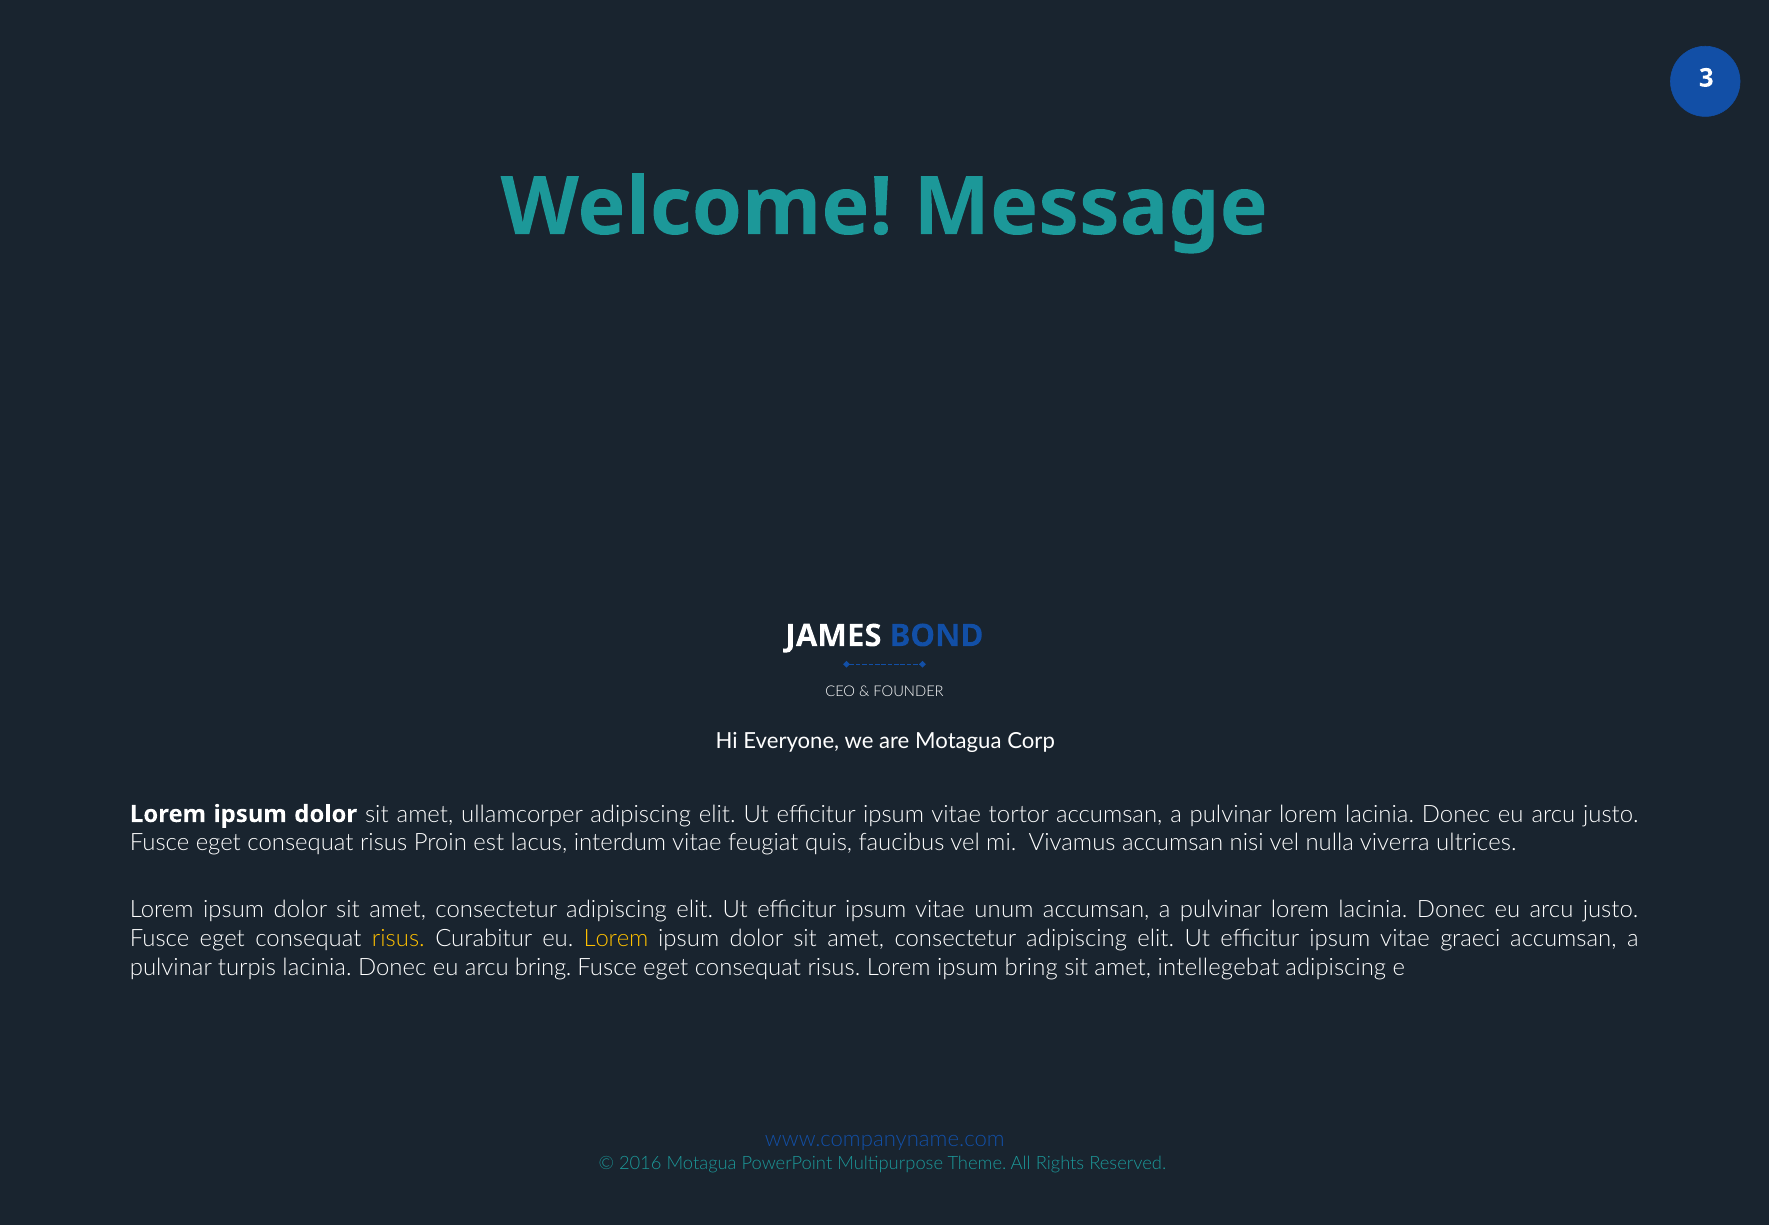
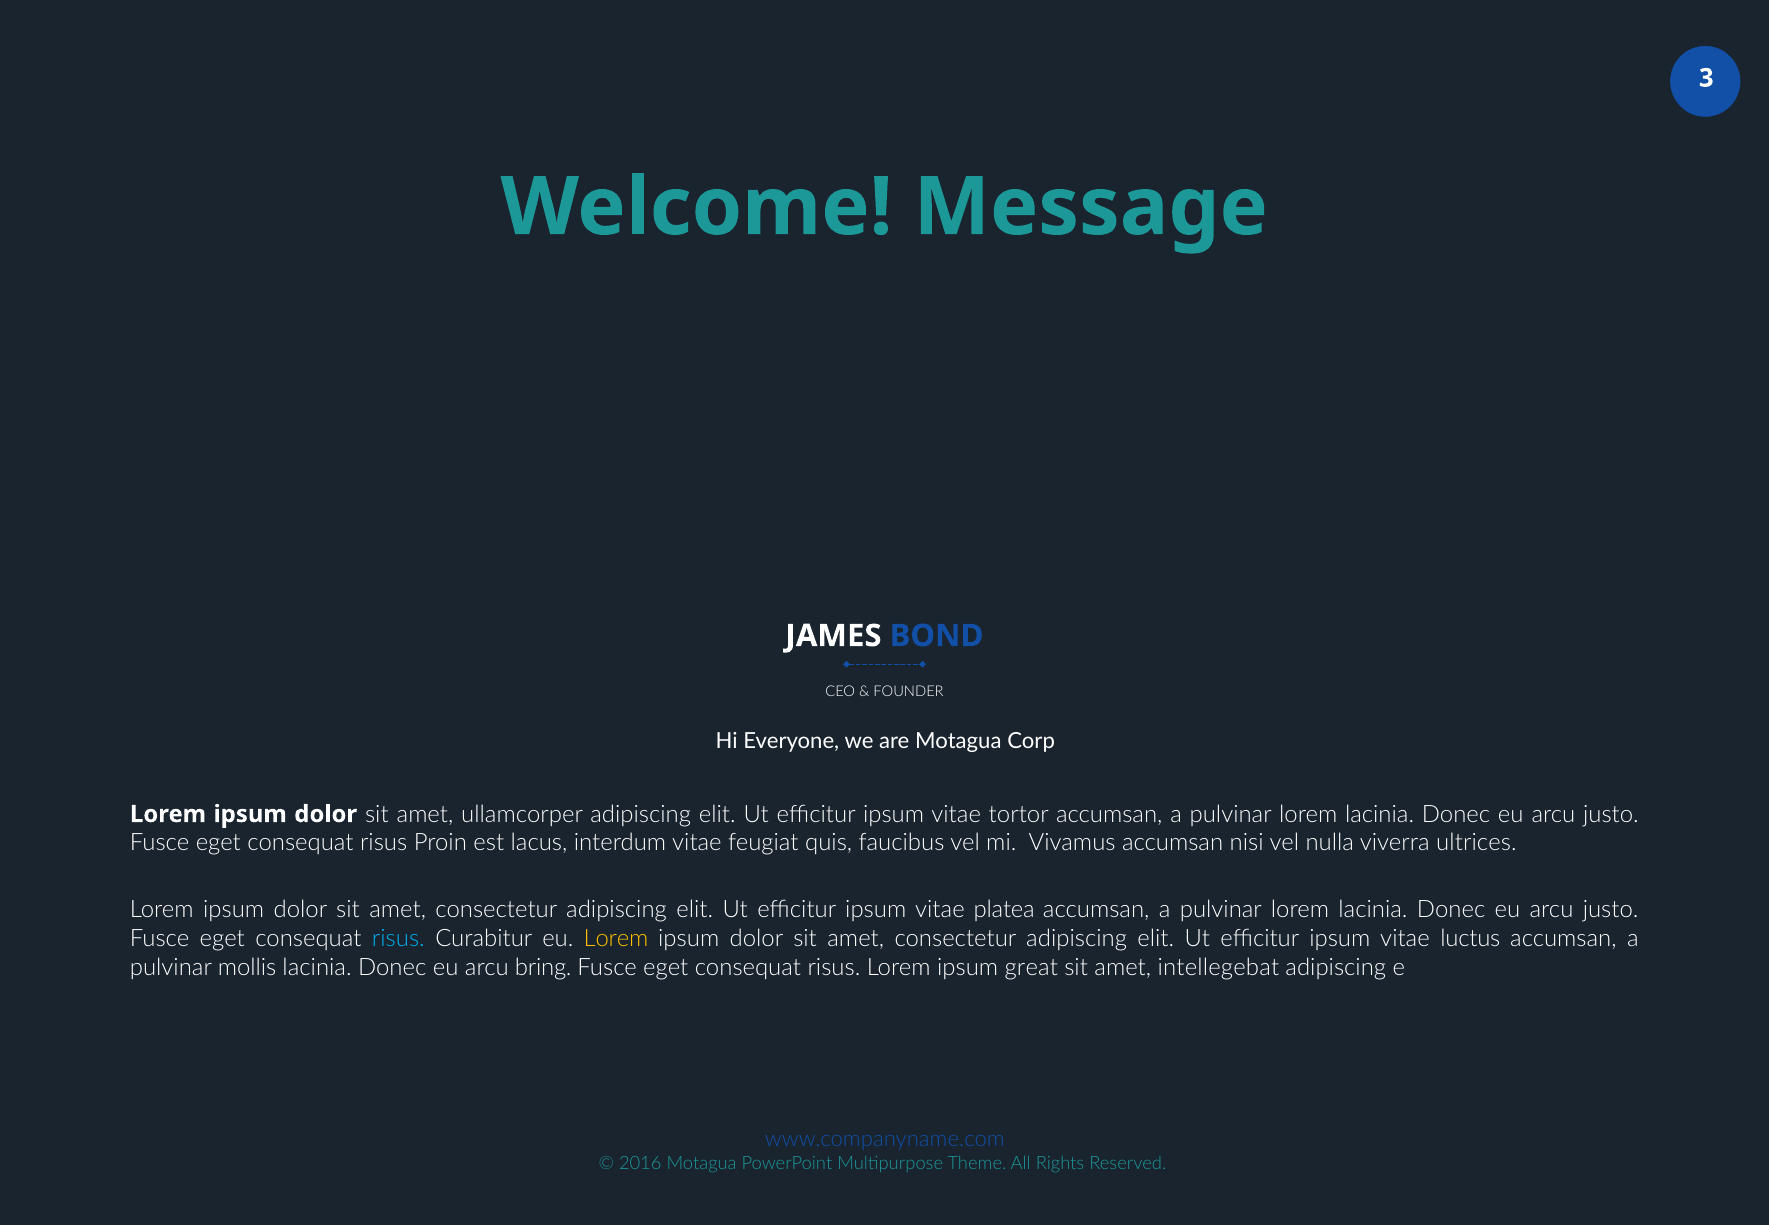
unum: unum -> platea
risus at (398, 939) colour: yellow -> light blue
graeci: graeci -> luctus
turpis: turpis -> mollis
ipsum bring: bring -> great
